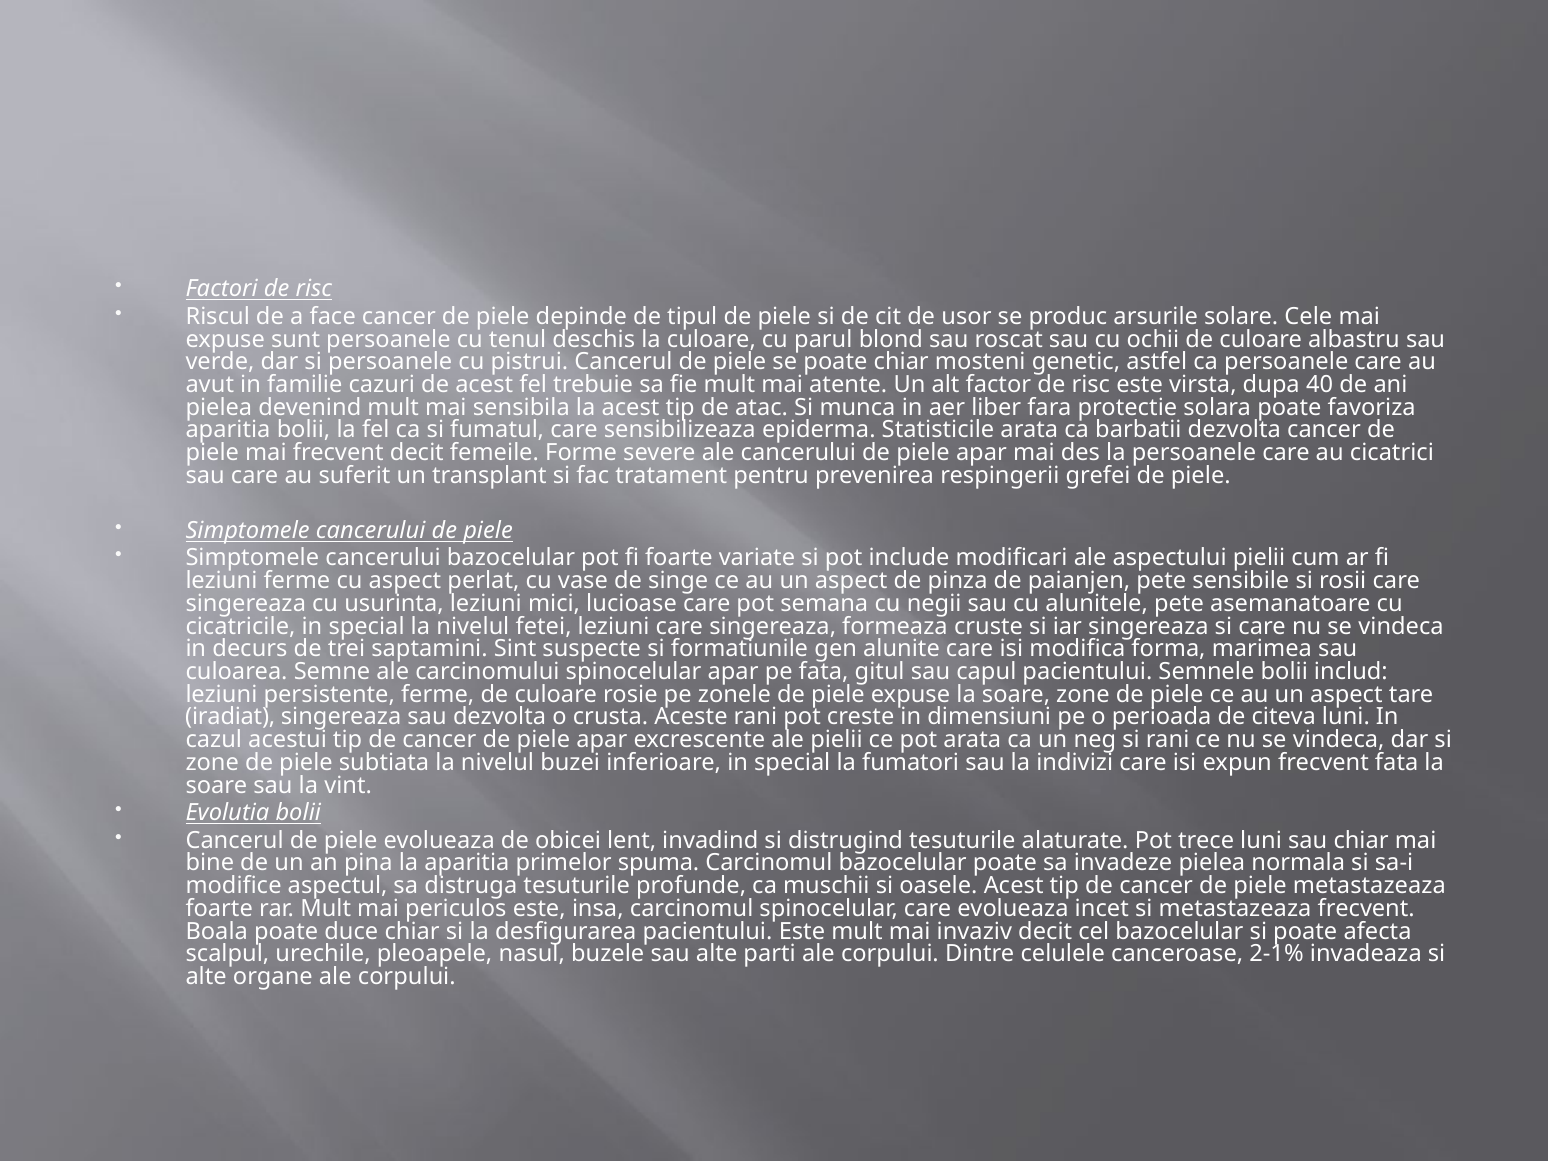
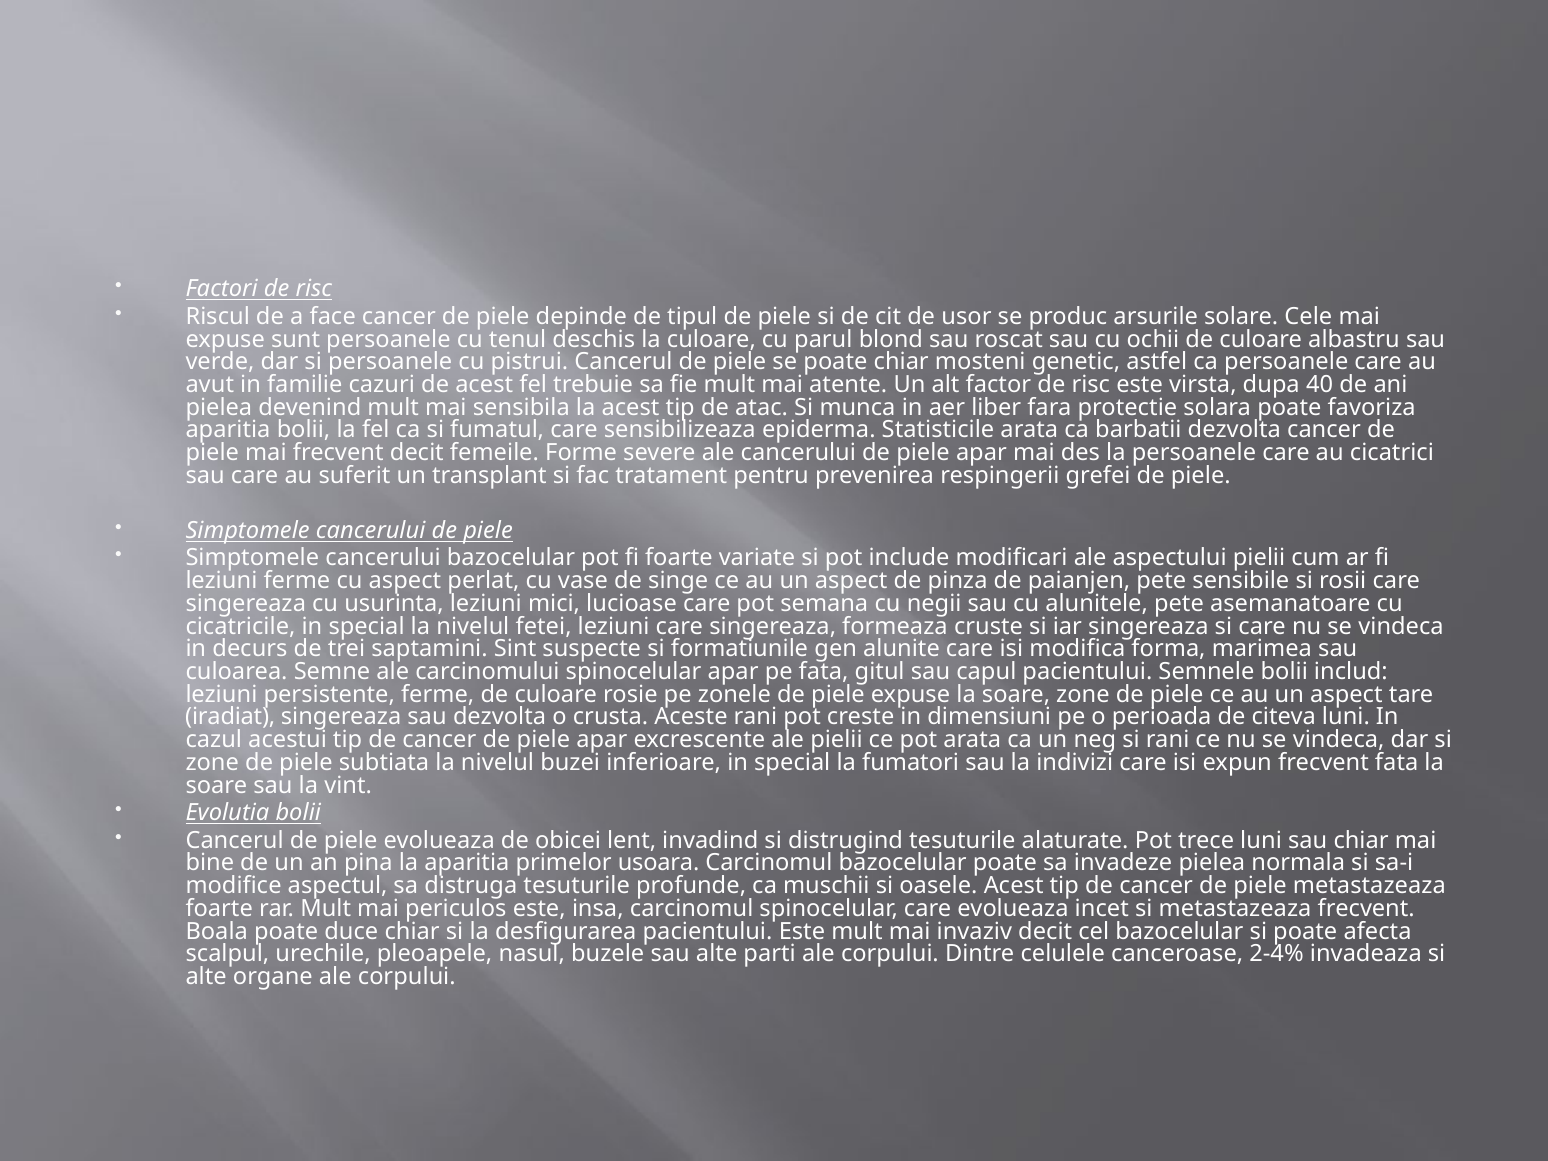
spuma: spuma -> usoara
2-1%: 2-1% -> 2-4%
